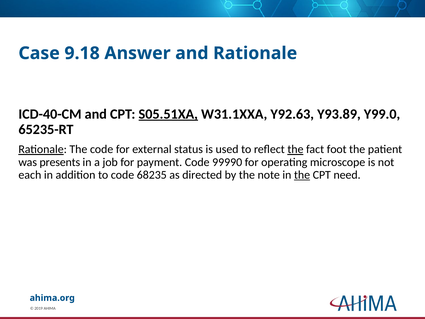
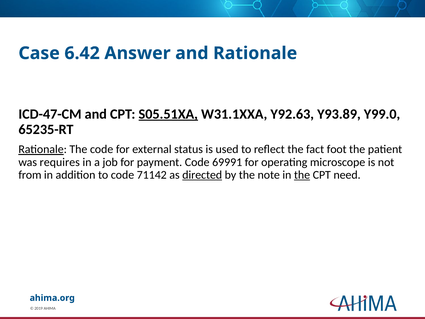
9.18: 9.18 -> 6.42
ICD-40-CM: ICD-40-CM -> ICD-47-CM
the at (295, 149) underline: present -> none
presents: presents -> requires
99990: 99990 -> 69991
each: each -> from
68235: 68235 -> 71142
directed underline: none -> present
